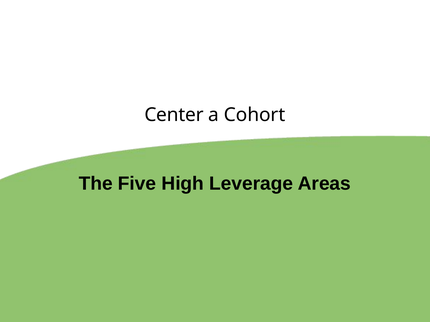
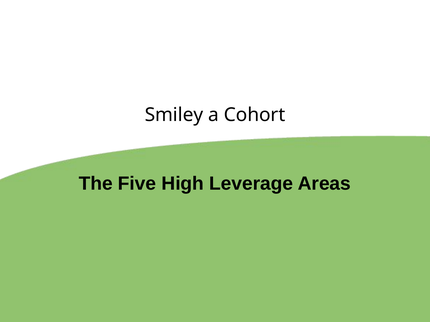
Center: Center -> Smiley
